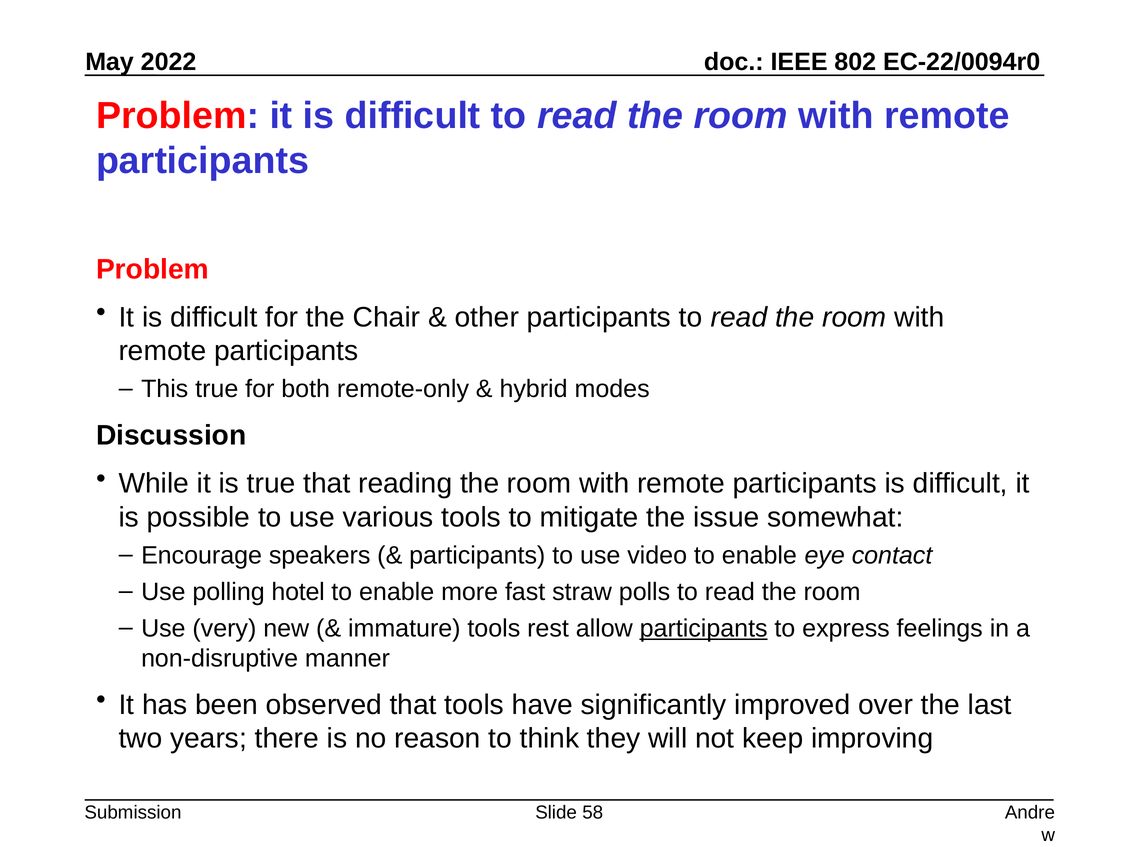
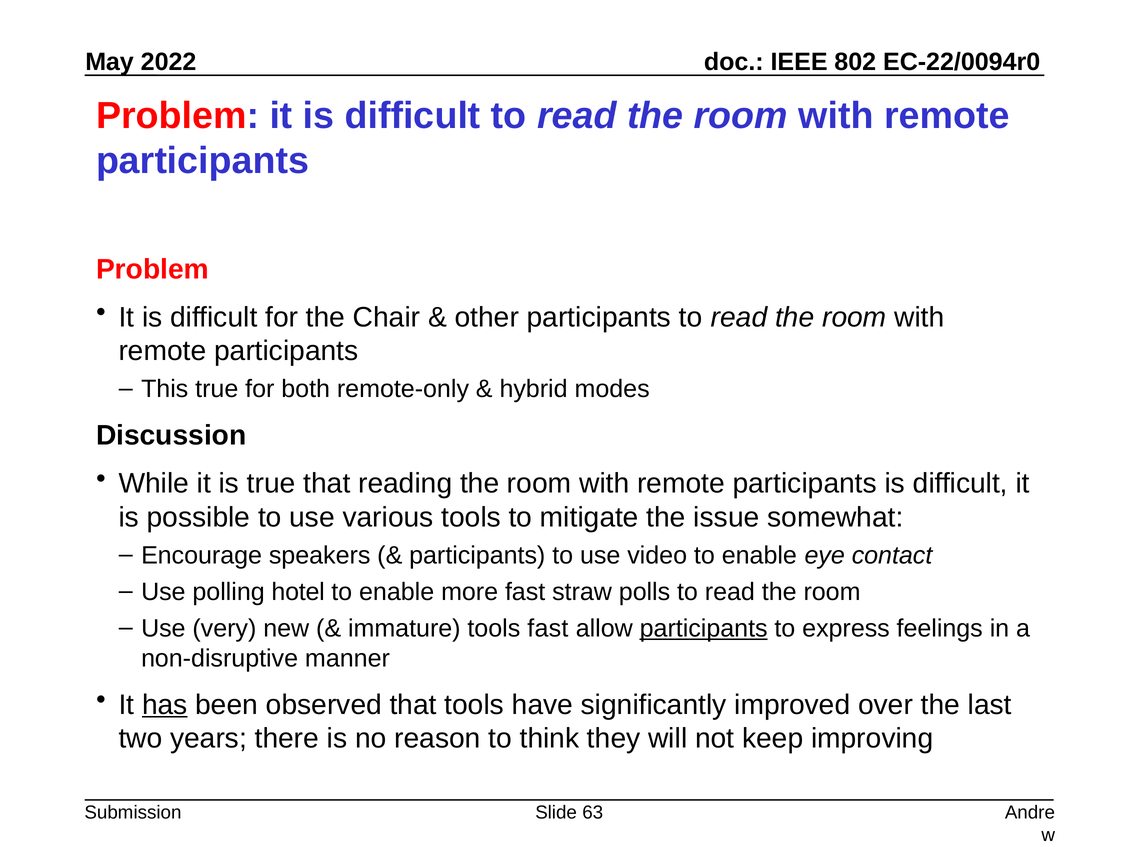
tools rest: rest -> fast
has underline: none -> present
58: 58 -> 63
